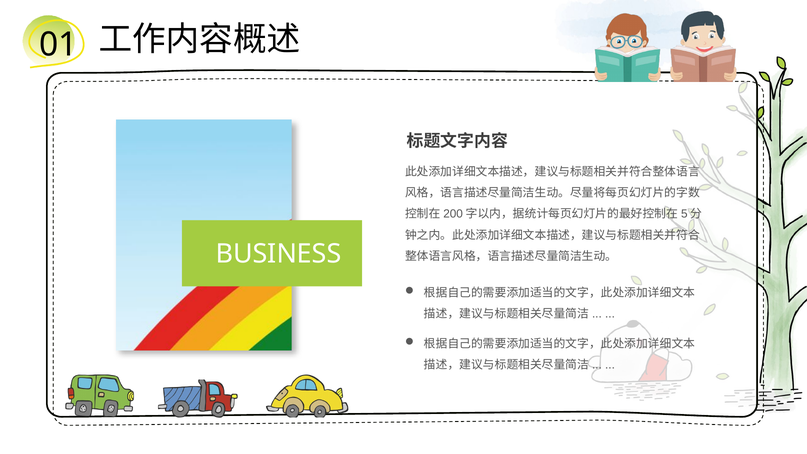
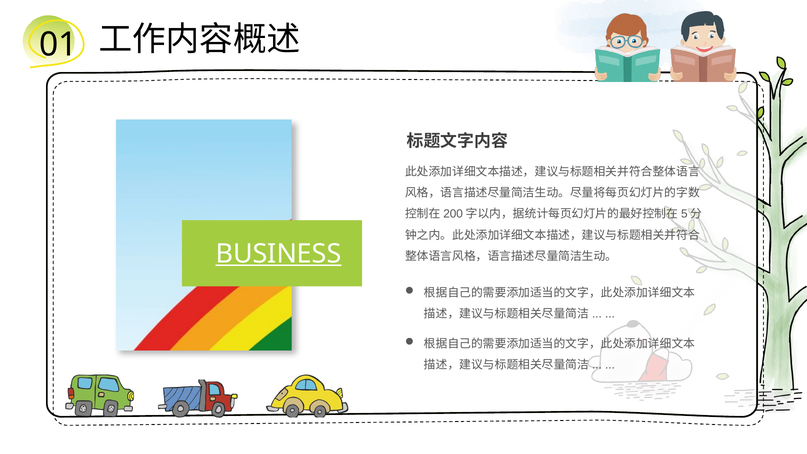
BUSINESS underline: none -> present
